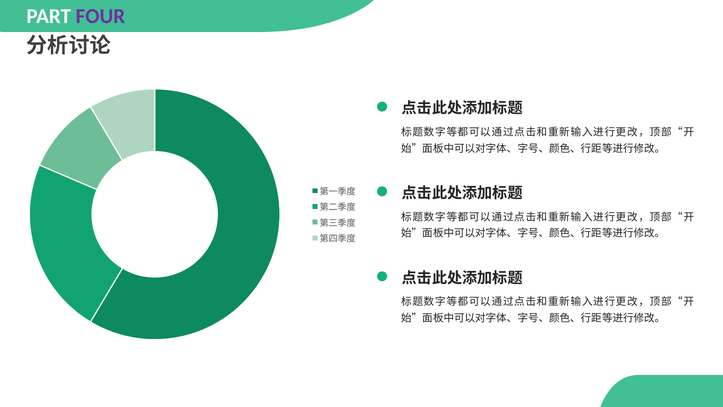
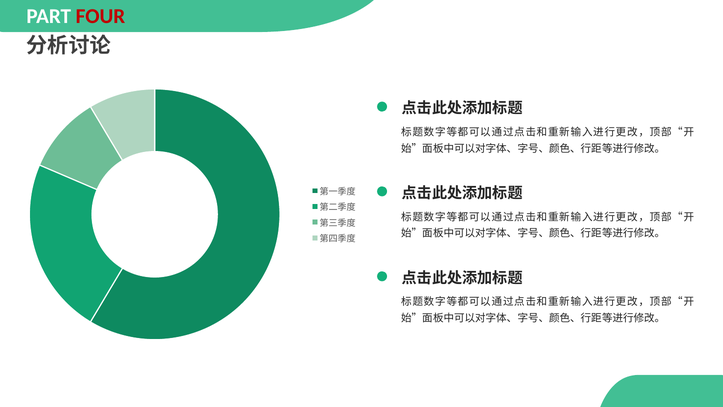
FOUR colour: purple -> red
